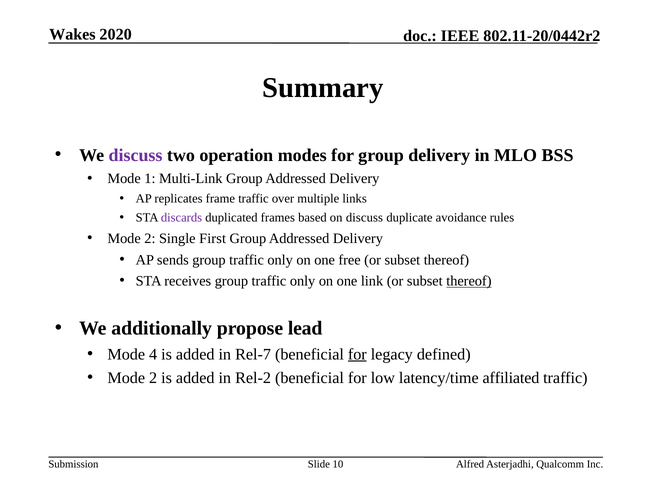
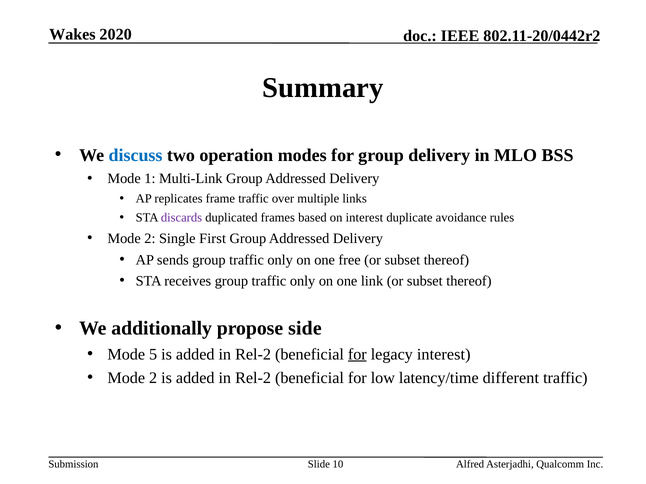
discuss at (136, 155) colour: purple -> blue
on discuss: discuss -> interest
thereof at (469, 281) underline: present -> none
lead: lead -> side
4: 4 -> 5
Rel-7 at (253, 355): Rel-7 -> Rel-2
legacy defined: defined -> interest
affiliated: affiliated -> different
